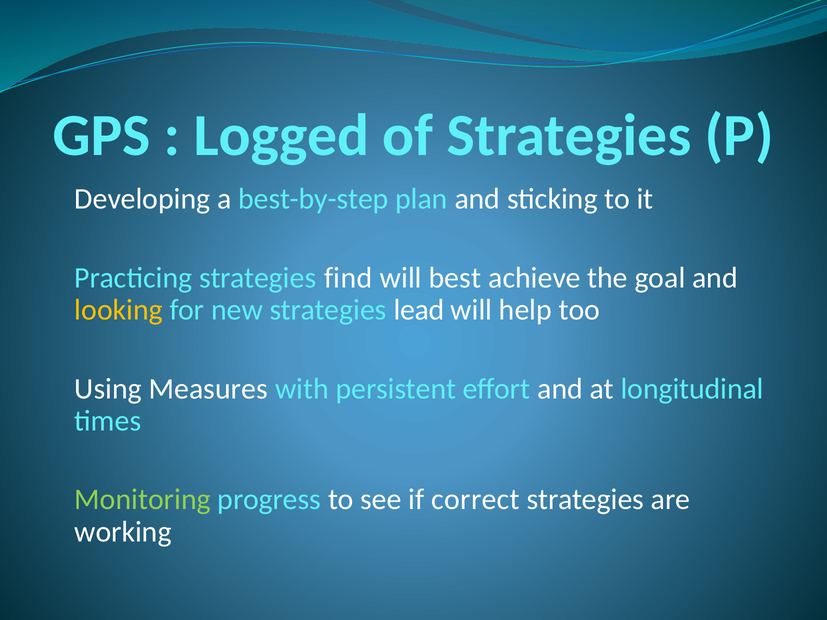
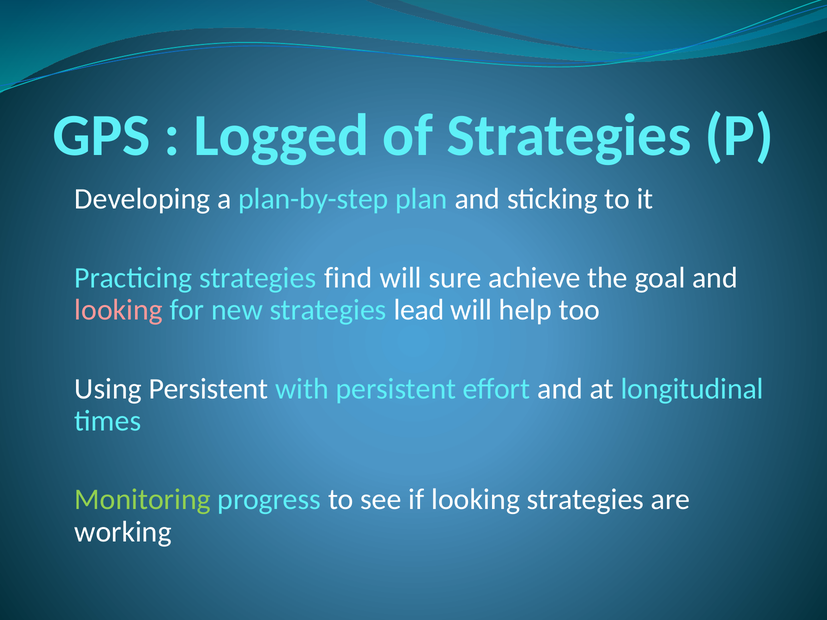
best-by-step: best-by-step -> plan-by-step
best: best -> sure
looking at (119, 310) colour: yellow -> pink
Using Measures: Measures -> Persistent
if correct: correct -> looking
